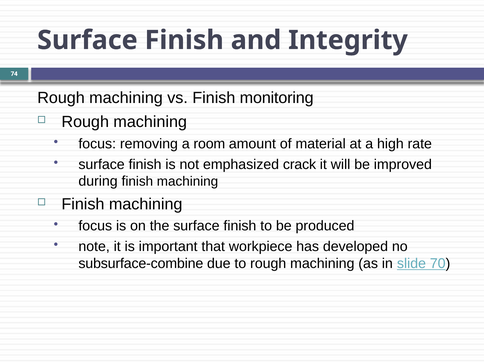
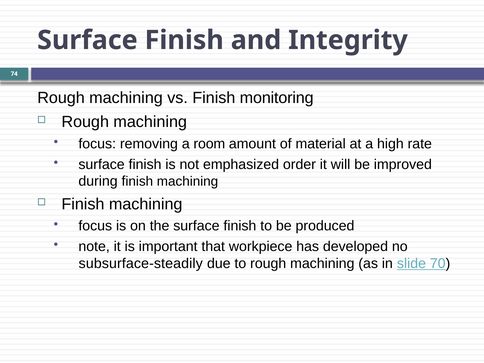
crack: crack -> order
subsurface-combine: subsurface-combine -> subsurface-steadily
